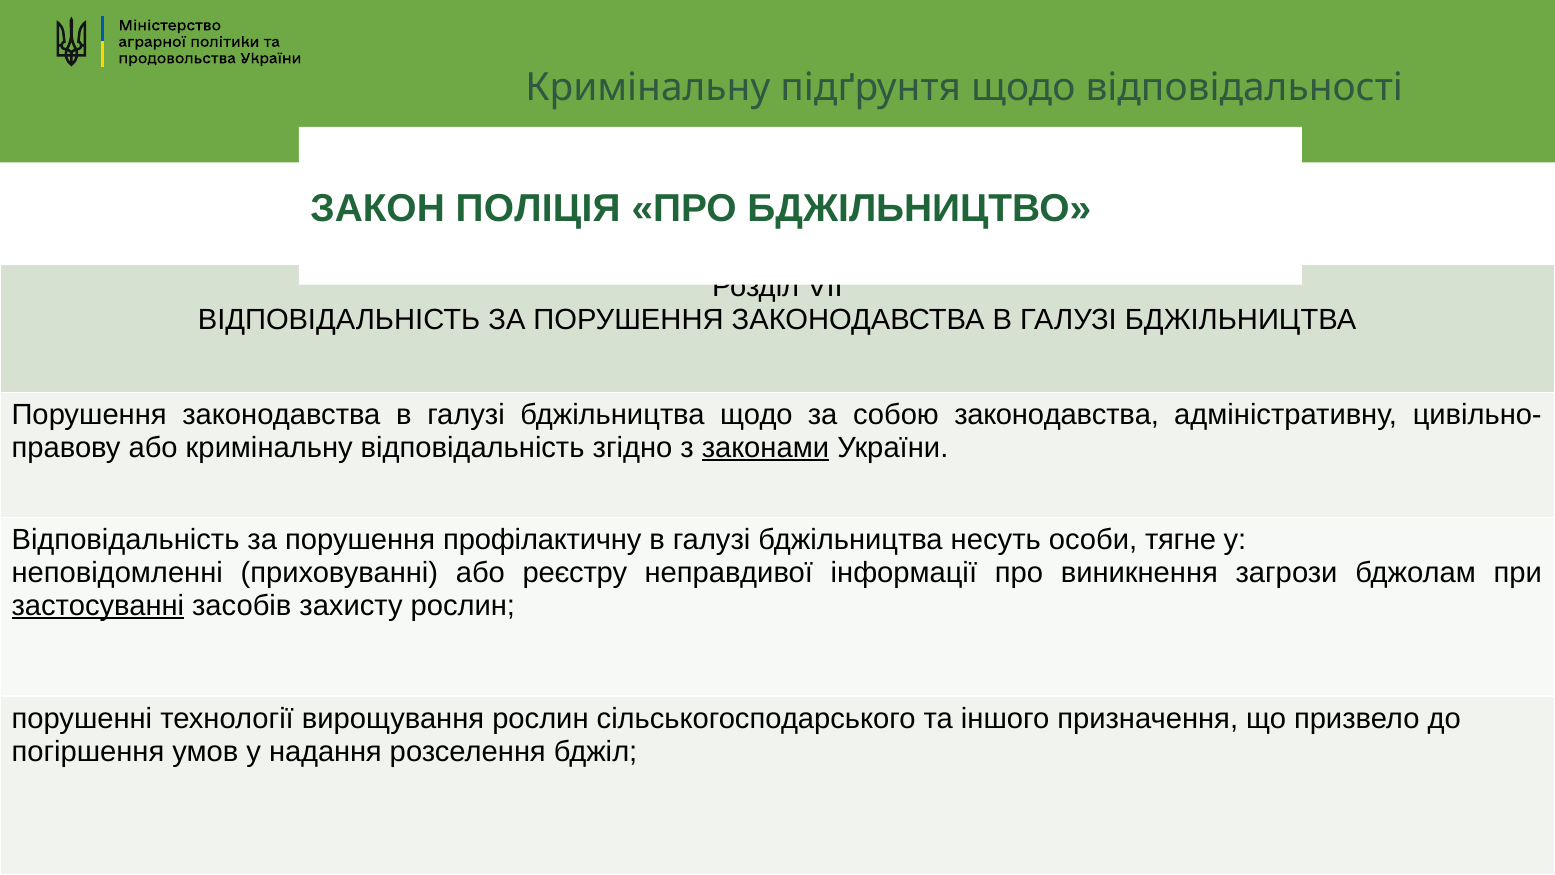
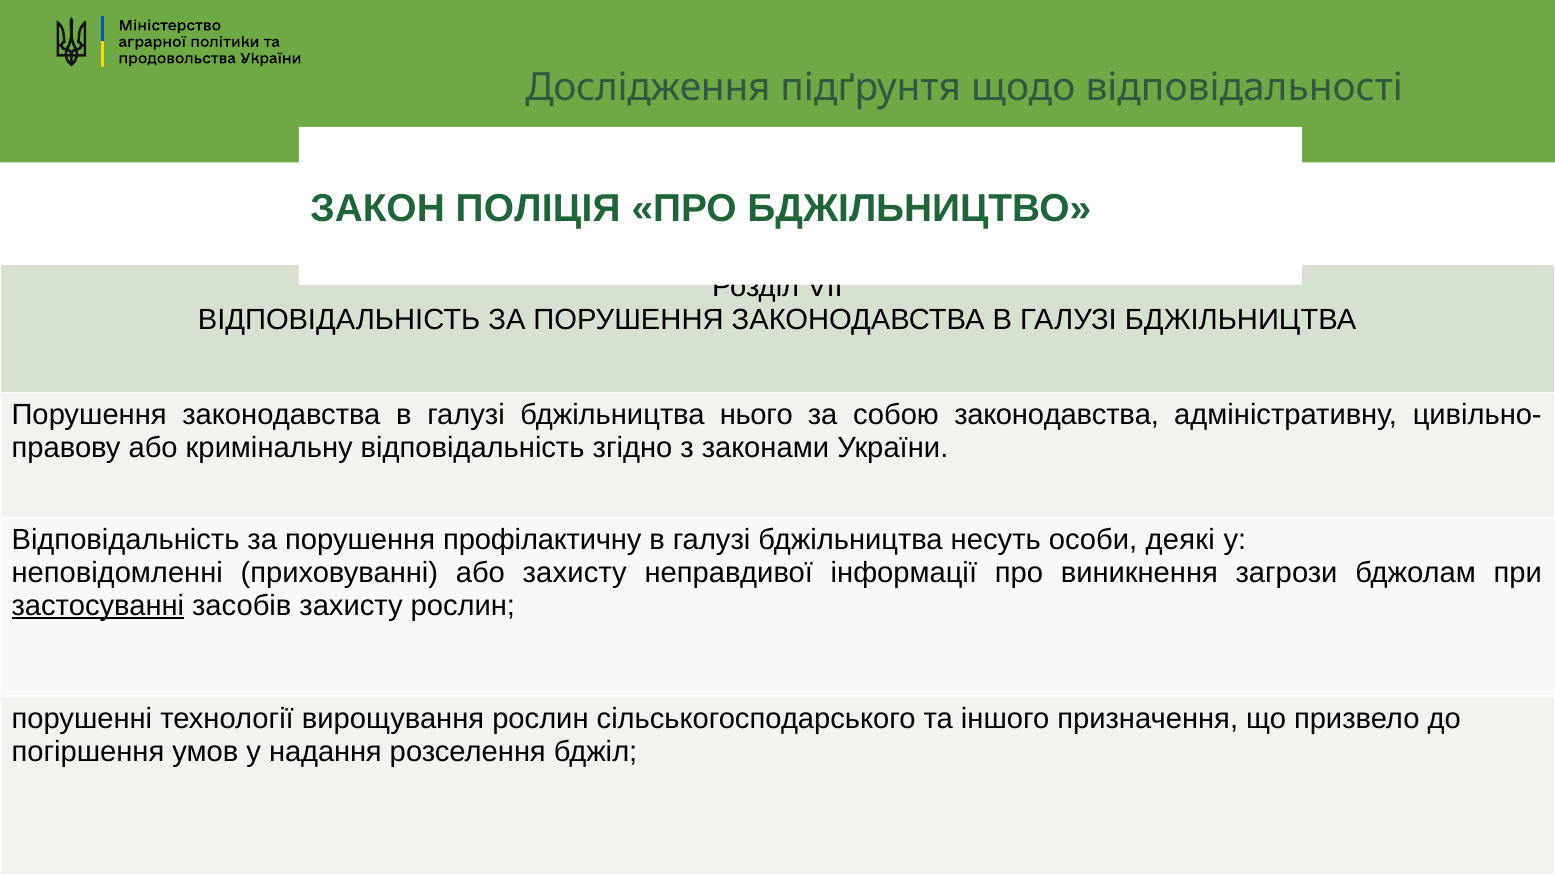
Кримінальну at (648, 88): Кримінальну -> Дослідження
бджільництва щодо: щодо -> нього
законами underline: present -> none
тягне: тягне -> деякі
або реєстру: реєстру -> захисту
